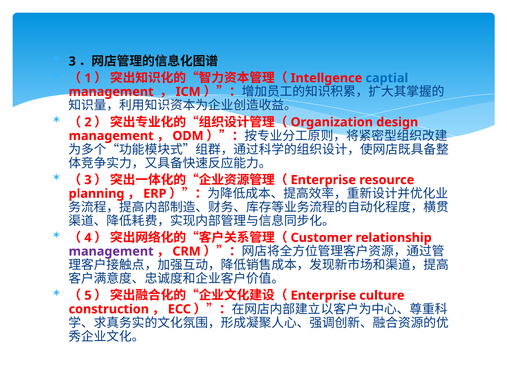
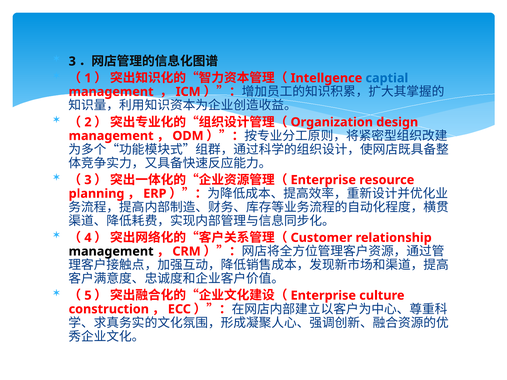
management at (111, 252) colour: purple -> black
